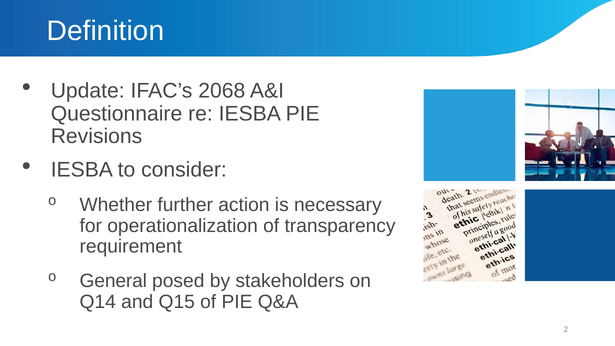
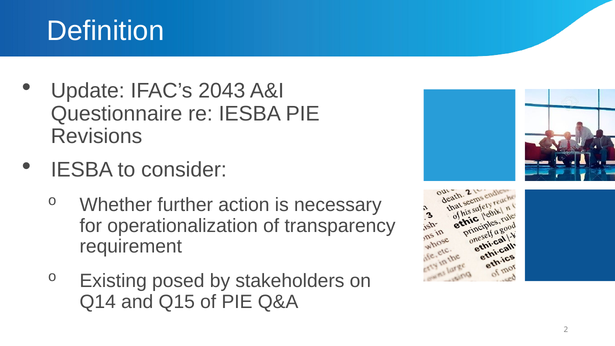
2068: 2068 -> 2043
General: General -> Existing
